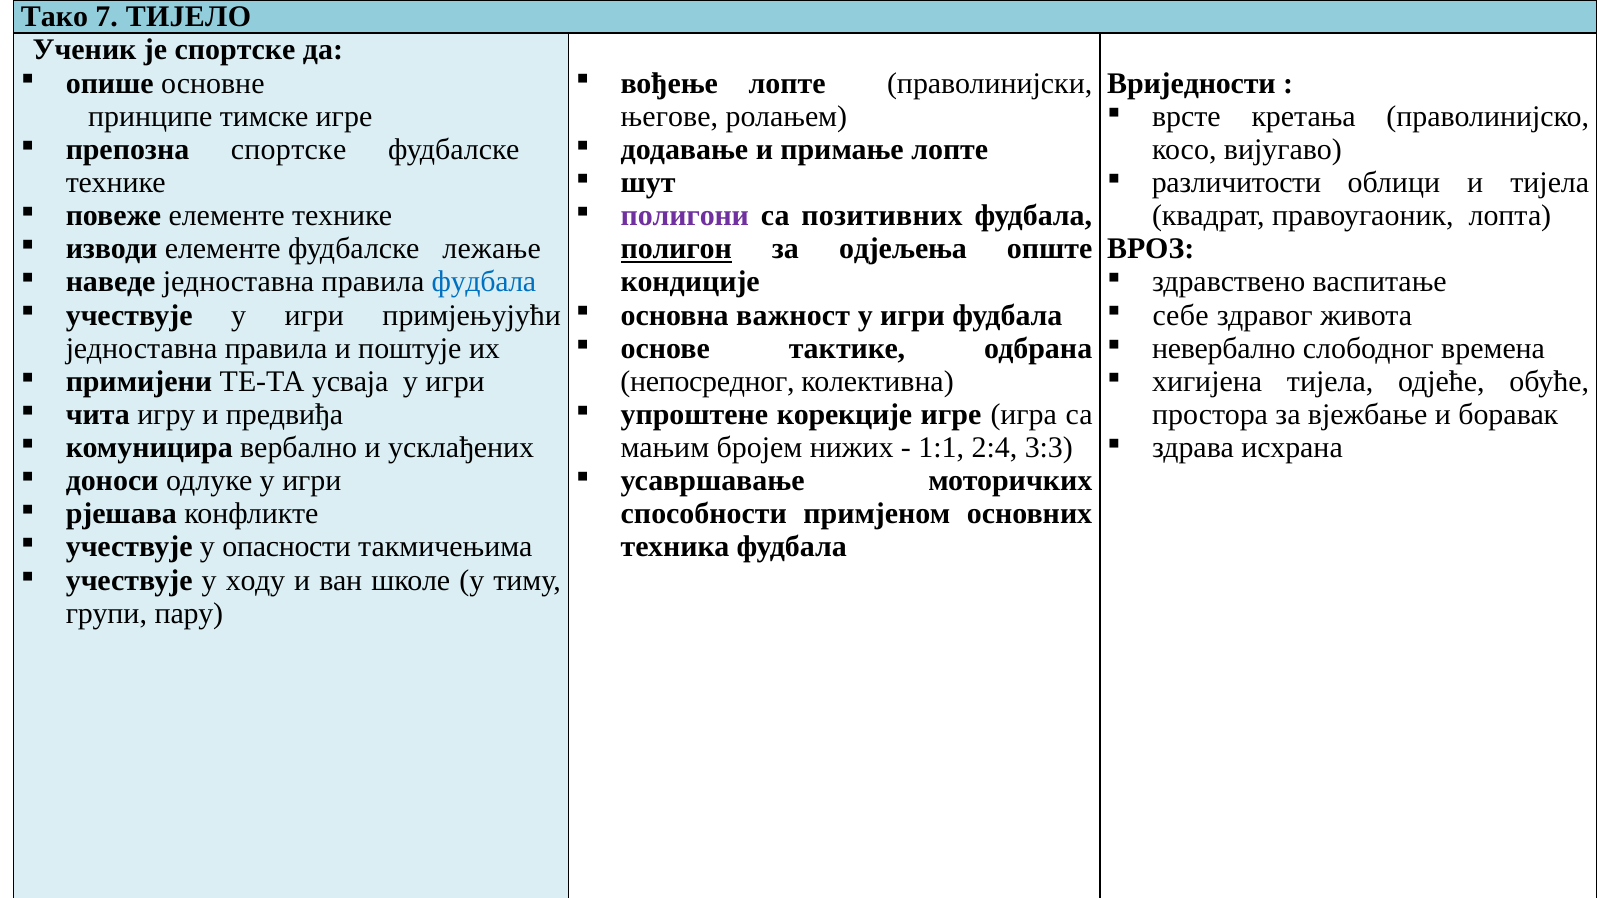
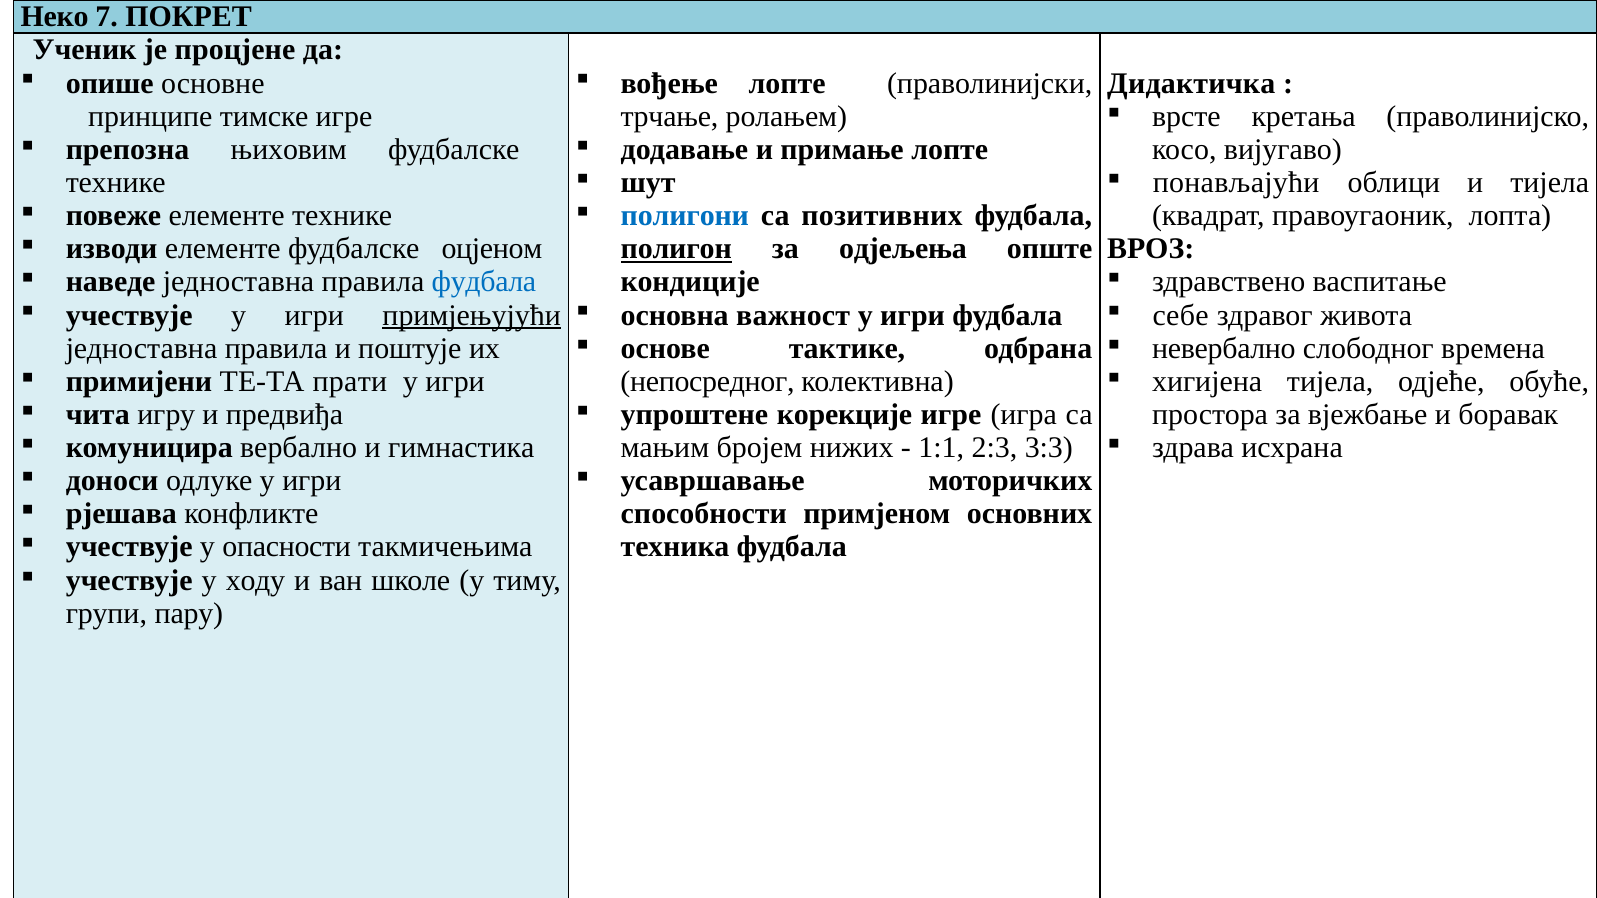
Тако: Тако -> Неко
ТИЈЕЛО: ТИЈЕЛО -> ПОКРЕТ
је спортске: спортске -> процјене
Вриједности: Вриједности -> Дидактичка
његове: његове -> трчање
препозна спортске: спортске -> њиховим
различитости: различитости -> понављајући
полигони colour: purple -> blue
лежање: лежање -> оцјеном
примјењујући underline: none -> present
усваја: усваја -> прати
усклађених: усклађених -> гимнастика
2:4: 2:4 -> 2:3
